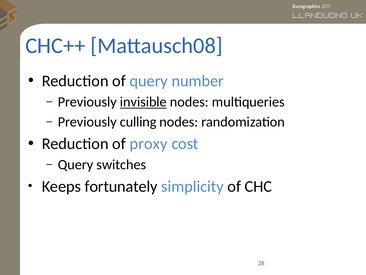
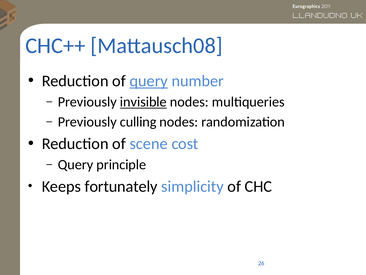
query at (149, 81) underline: none -> present
proxy: proxy -> scene
switches: switches -> principle
